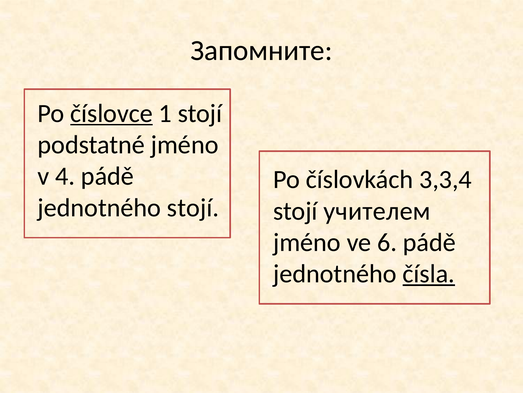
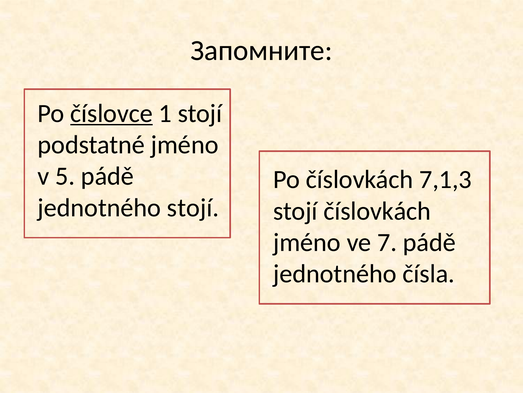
4: 4 -> 5
3,3,4: 3,3,4 -> 7,1,3
stojí учителем: учителем -> číslovkách
6: 6 -> 7
čísla underline: present -> none
